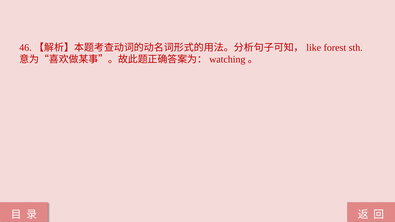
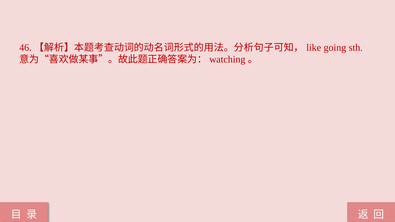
forest: forest -> going
